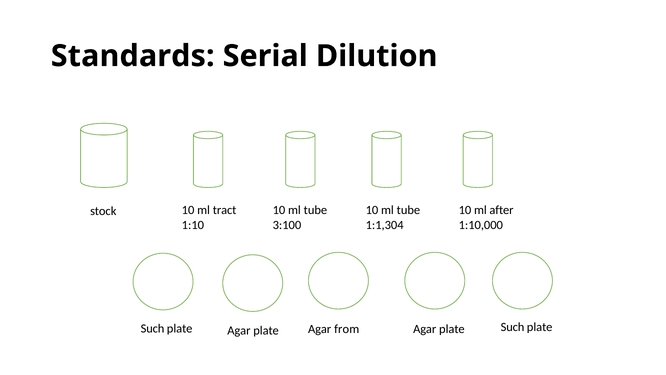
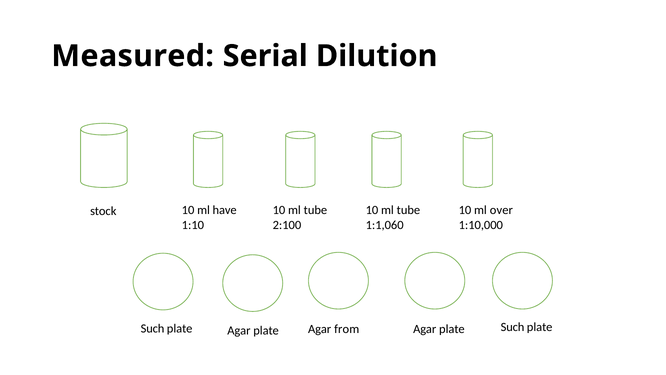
Standards: Standards -> Measured
tract: tract -> have
after: after -> over
3:100: 3:100 -> 2:100
1:1,304: 1:1,304 -> 1:1,060
